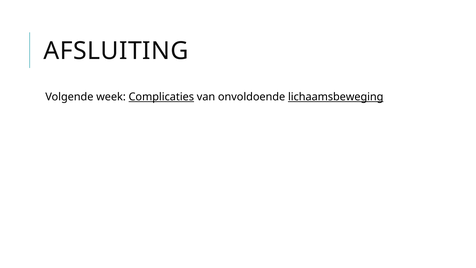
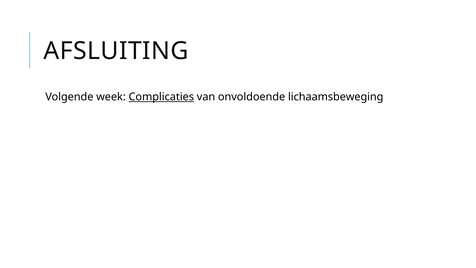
lichaamsbeweging underline: present -> none
